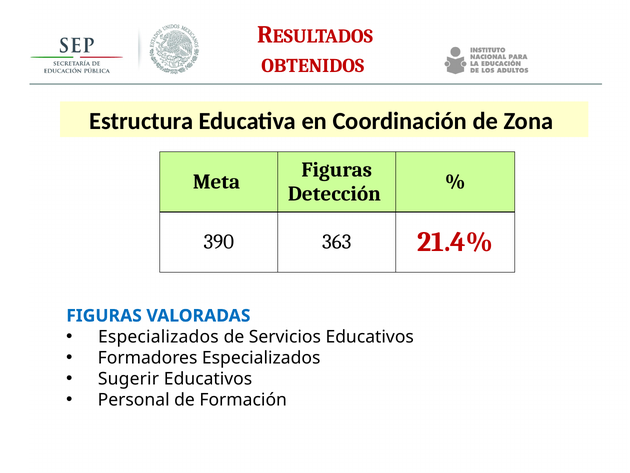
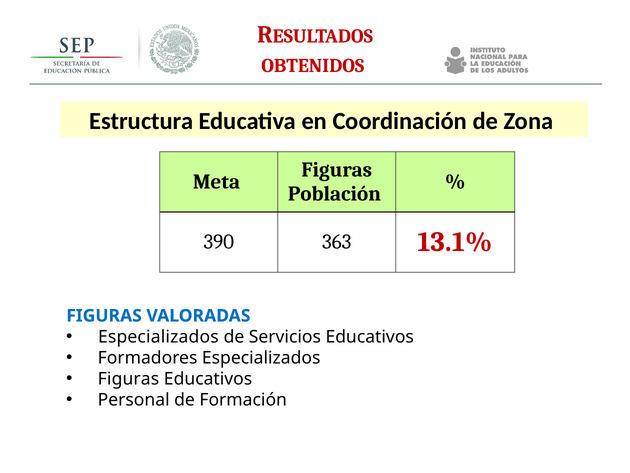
Detección: Detección -> Población
21.4%: 21.4% -> 13.1%
Sugerir at (128, 378): Sugerir -> Figuras
